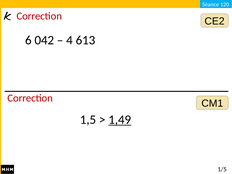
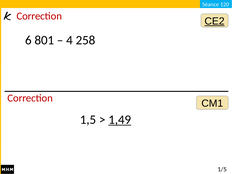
CE2 underline: none -> present
042: 042 -> 801
613: 613 -> 258
